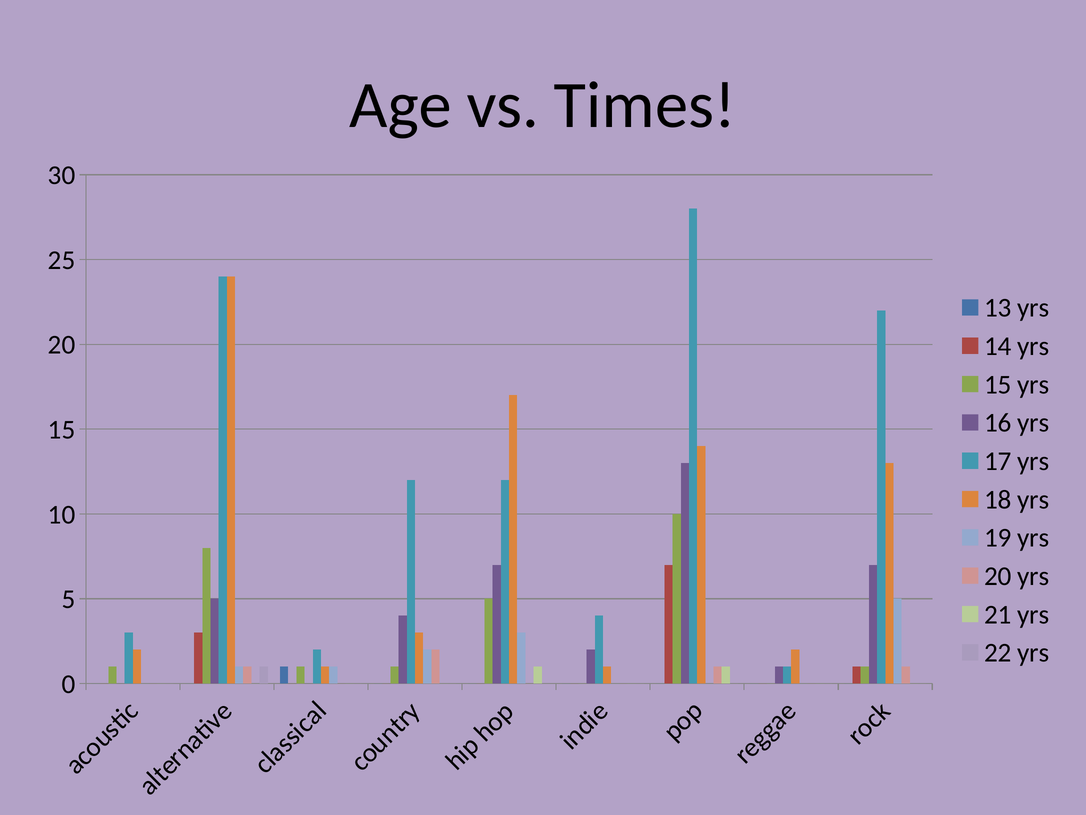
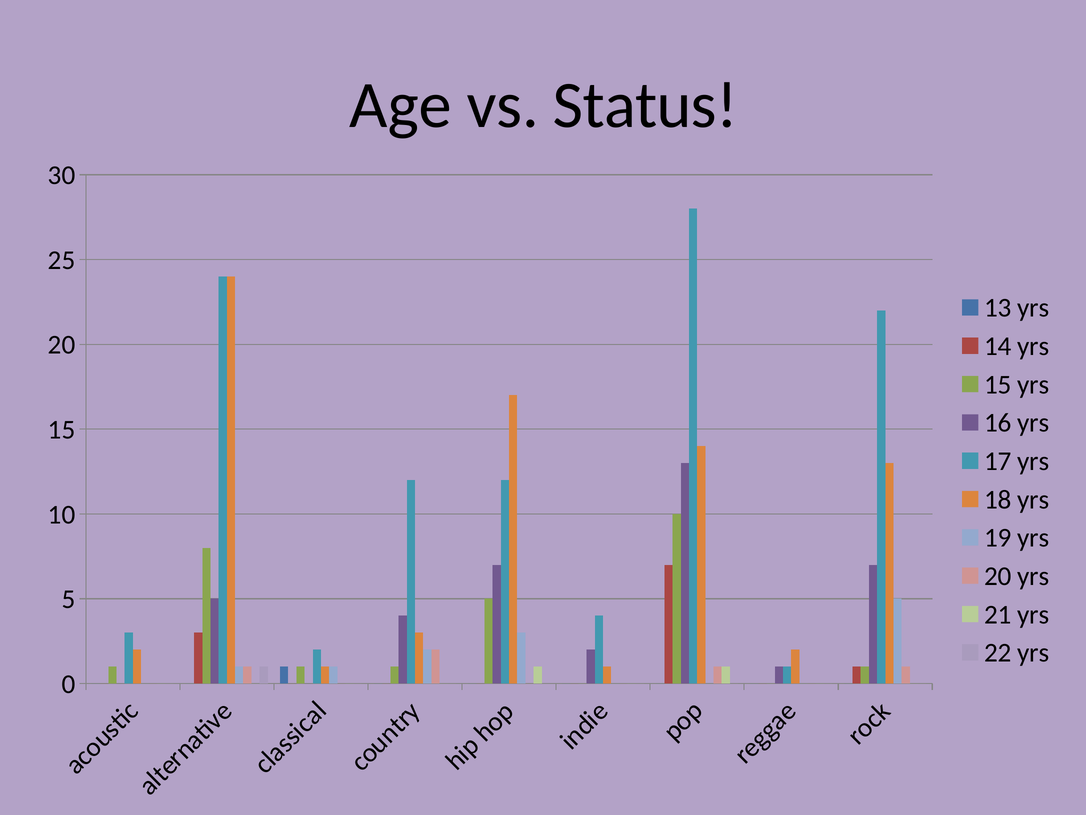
Times: Times -> Status
